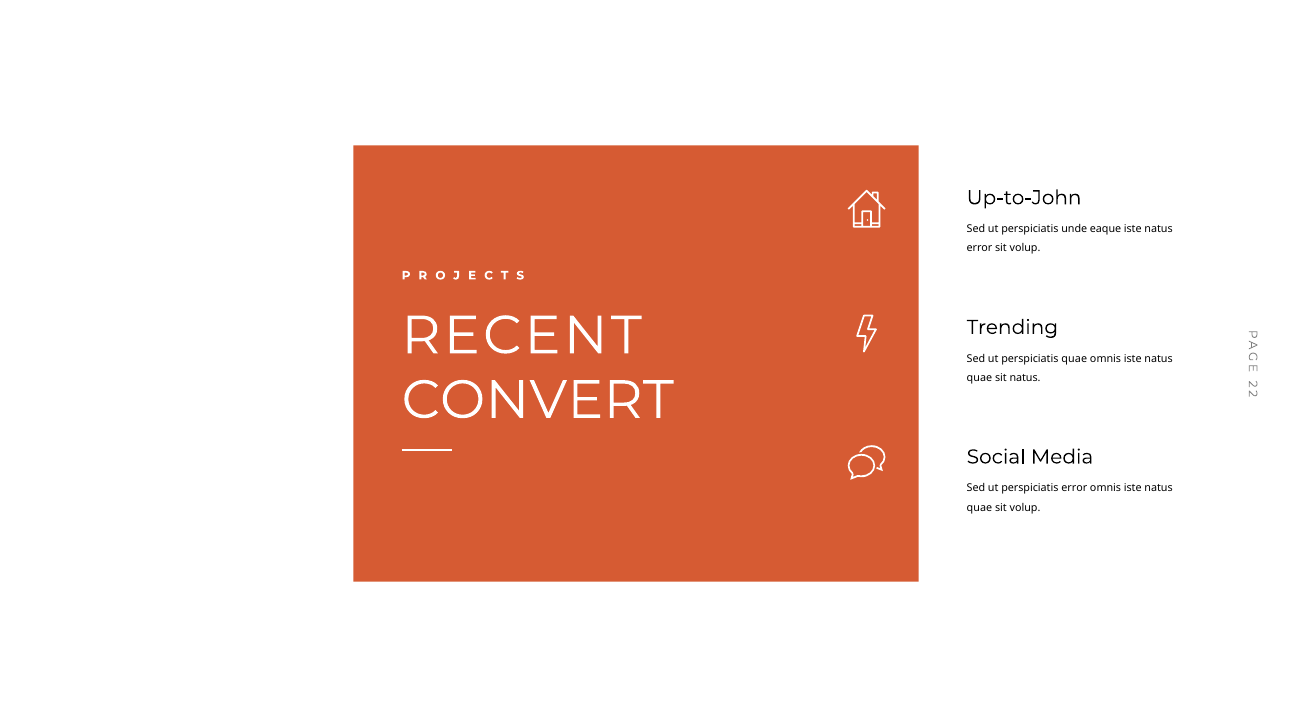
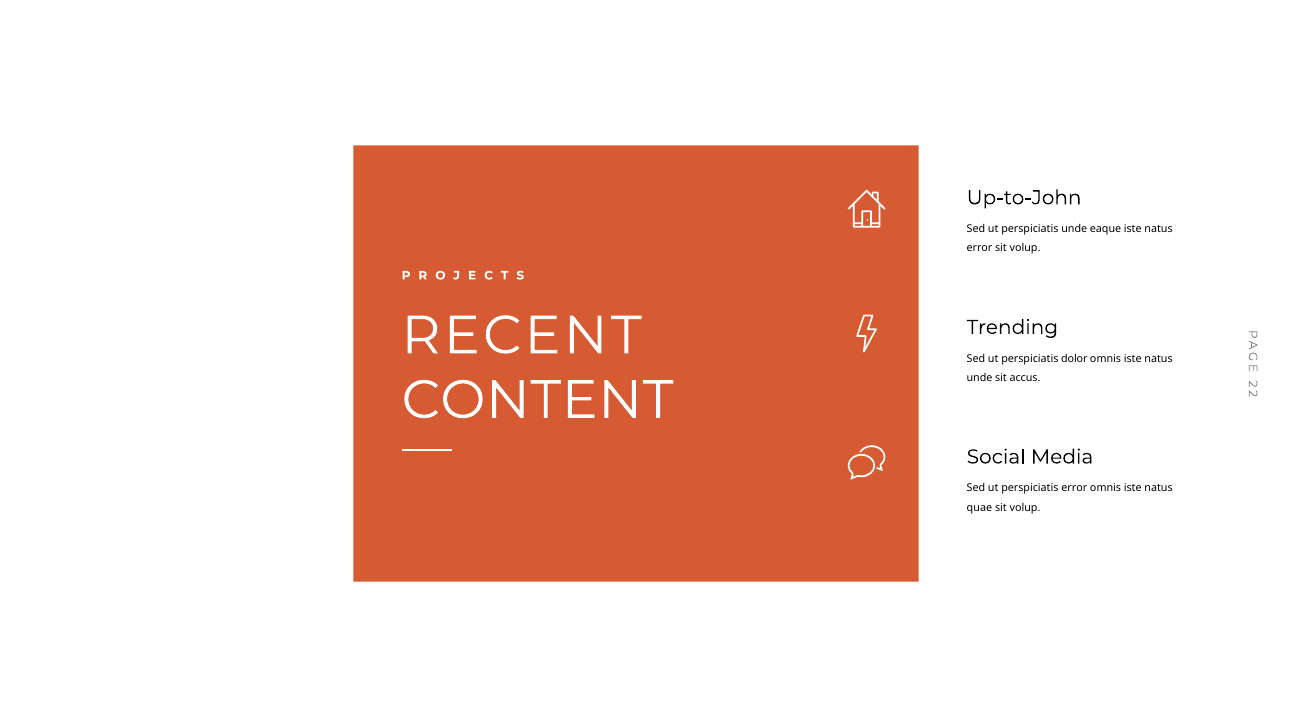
perspiciatis quae: quae -> dolor
quae at (979, 378): quae -> unde
sit natus: natus -> accus
CONVERT: CONVERT -> CONTENT
